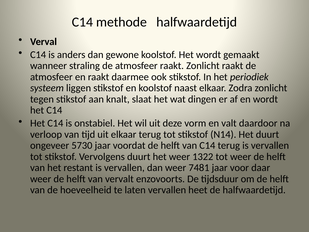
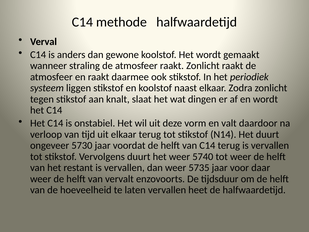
1322: 1322 -> 5740
7481: 7481 -> 5735
